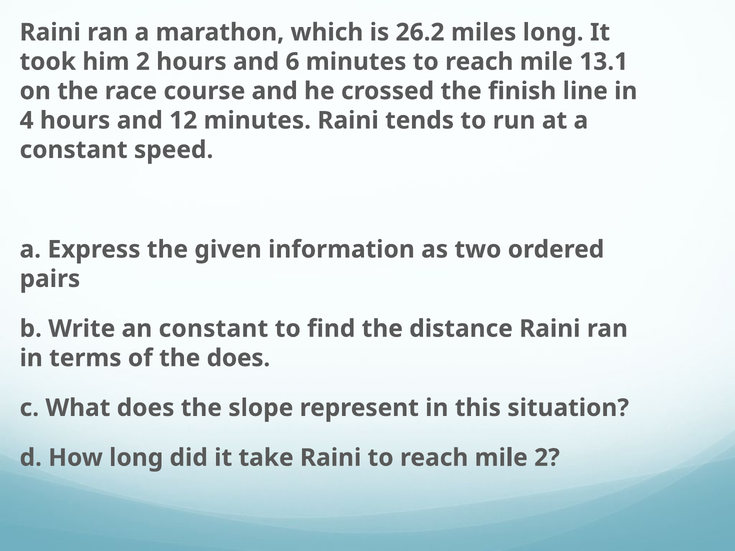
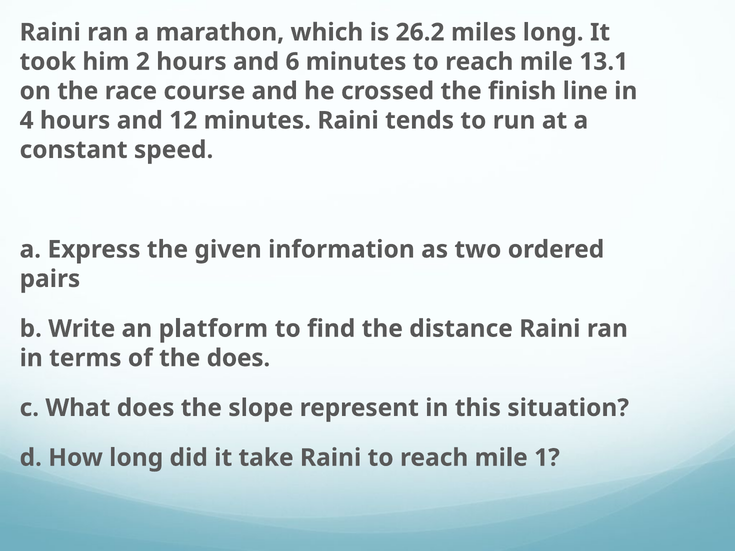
an constant: constant -> platform
mile 2: 2 -> 1
